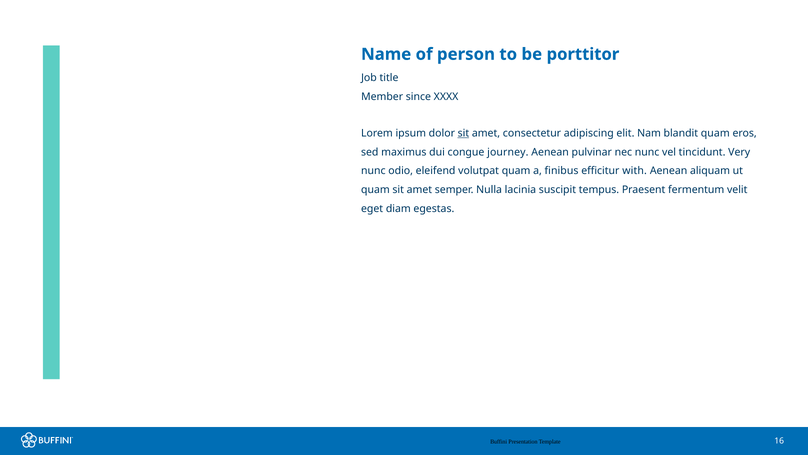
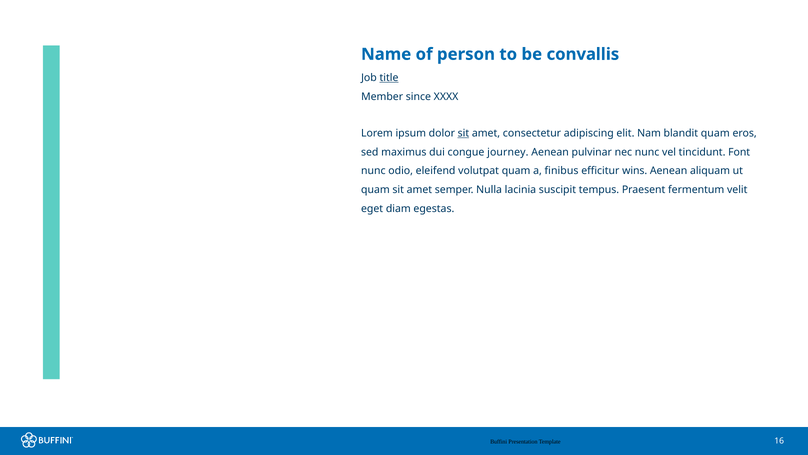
porttitor: porttitor -> convallis
title underline: none -> present
Very: Very -> Font
with: with -> wins
